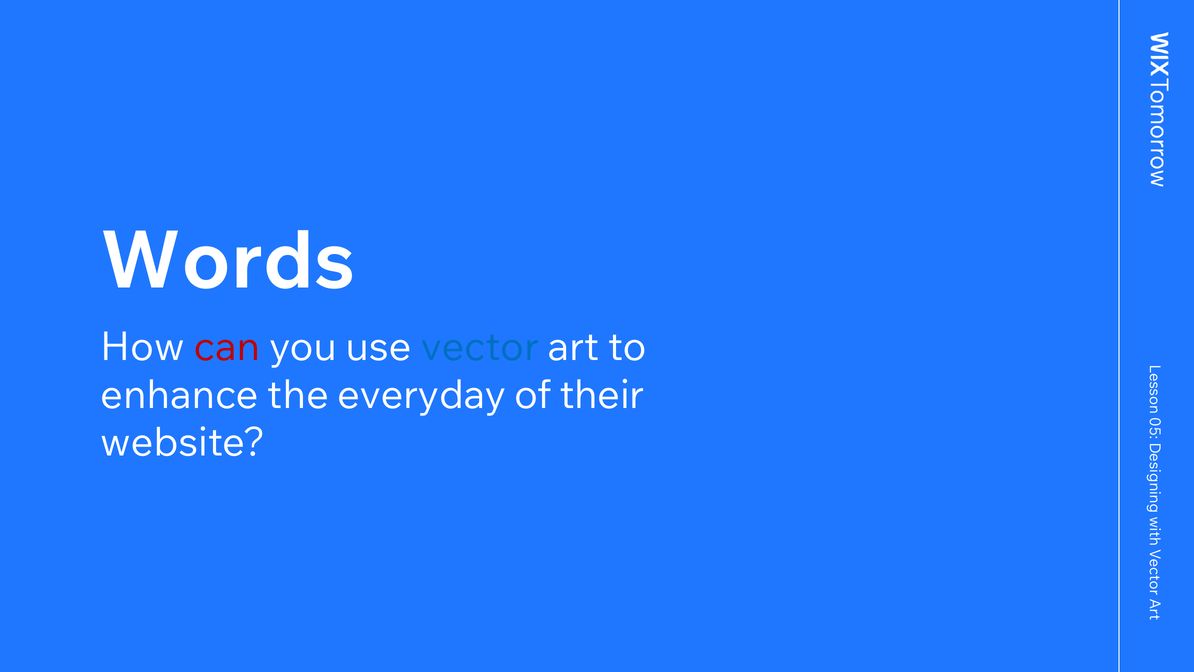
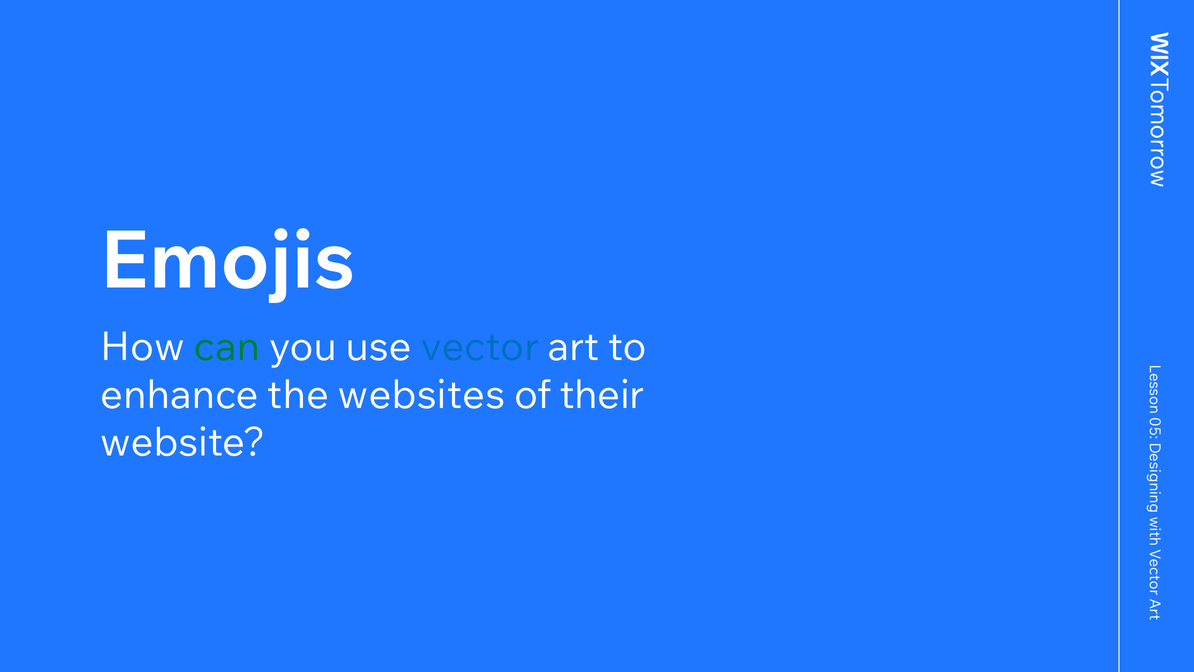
Words: Words -> Emojis
can colour: red -> green
everyday: everyday -> websites
